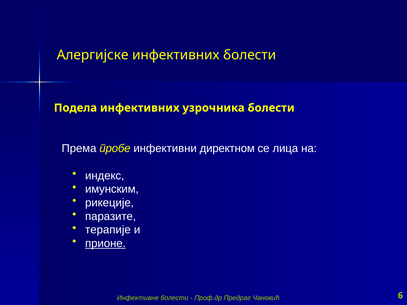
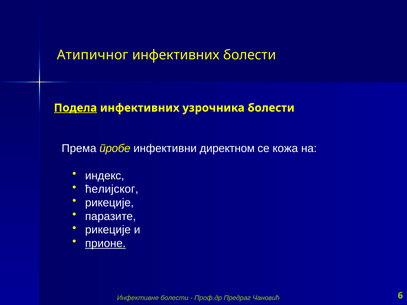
Алергијске: Алергијске -> Атипичног
Подела underline: none -> present
лица: лица -> кожа
имунским: имунским -> ћелијског
терапије at (108, 230): терапије -> рикеције
